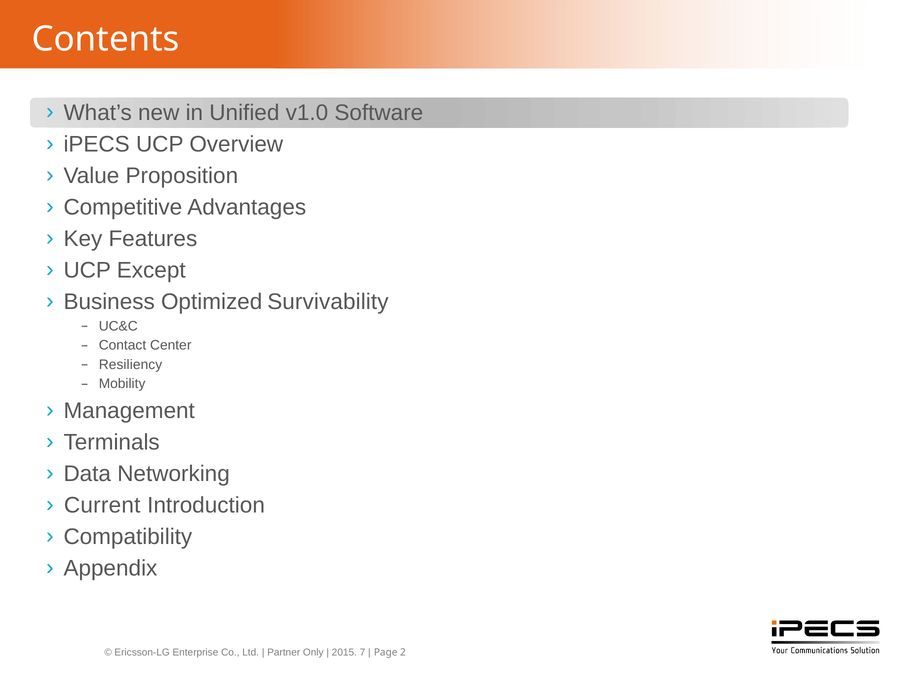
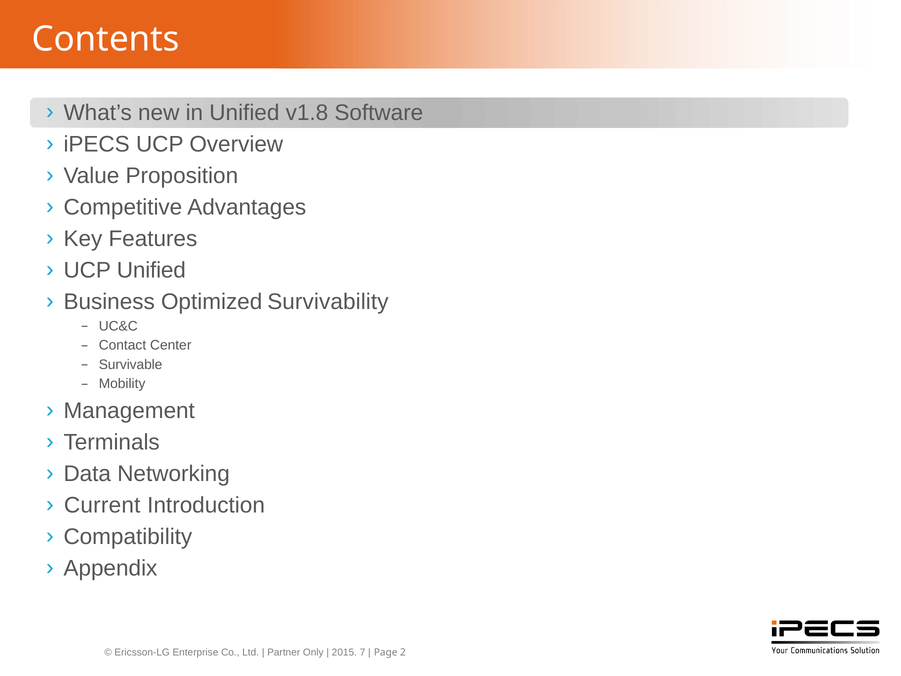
v1.0: v1.0 -> v1.8
UCP Except: Except -> Unified
Resiliency: Resiliency -> Survivable
